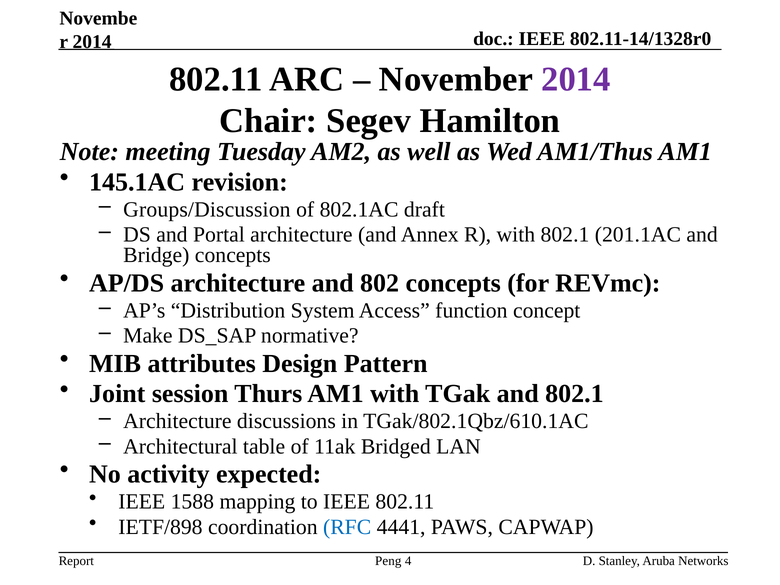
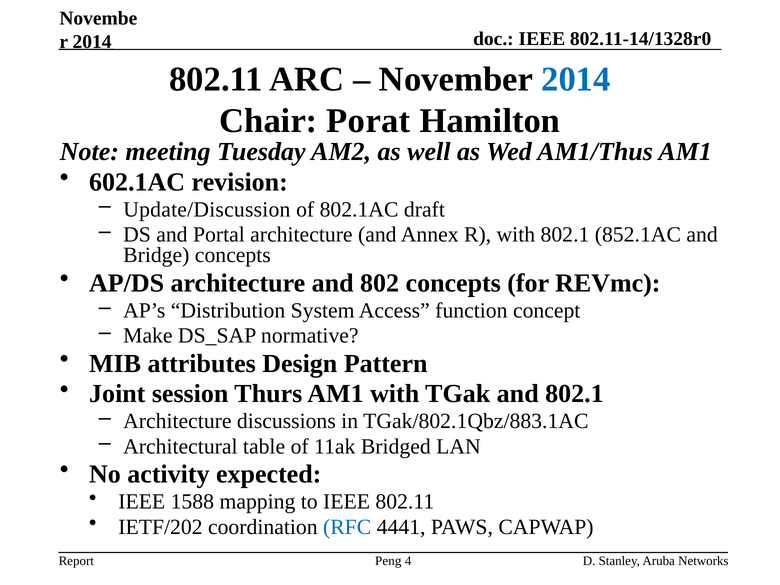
2014 at (576, 79) colour: purple -> blue
Segev: Segev -> Porat
145.1AC: 145.1AC -> 602.1AC
Groups/Discussion: Groups/Discussion -> Update/Discussion
201.1AC: 201.1AC -> 852.1AC
TGak/802.1Qbz/610.1AC: TGak/802.1Qbz/610.1AC -> TGak/802.1Qbz/883.1AC
IETF/898: IETF/898 -> IETF/202
